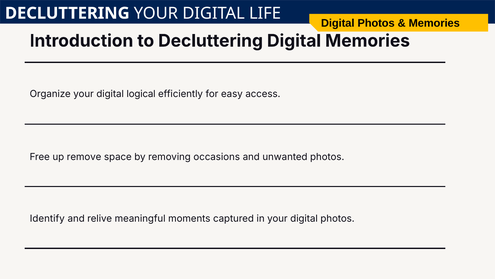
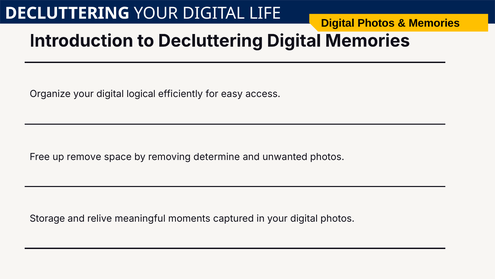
occasions: occasions -> determine
Identify: Identify -> Storage
